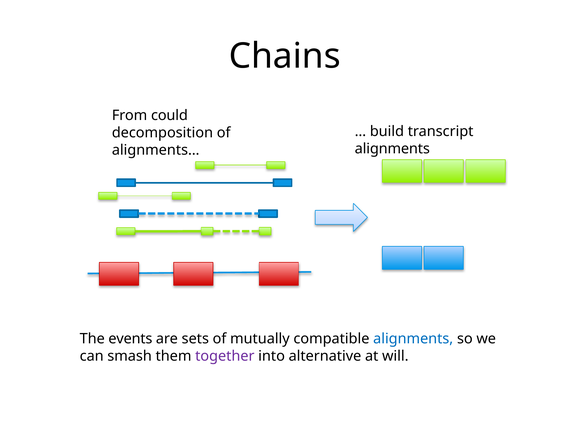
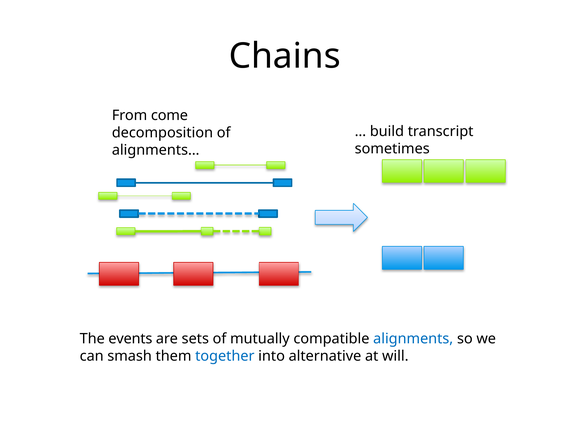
could: could -> come
alignments at (392, 149): alignments -> sometimes
together colour: purple -> blue
